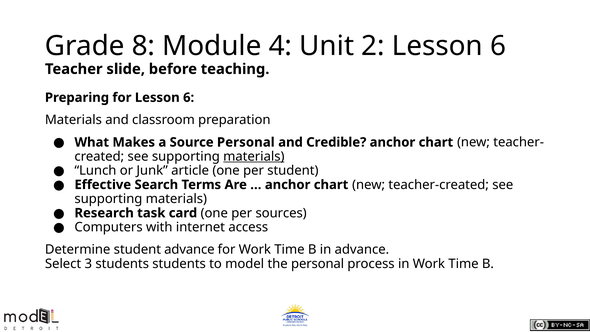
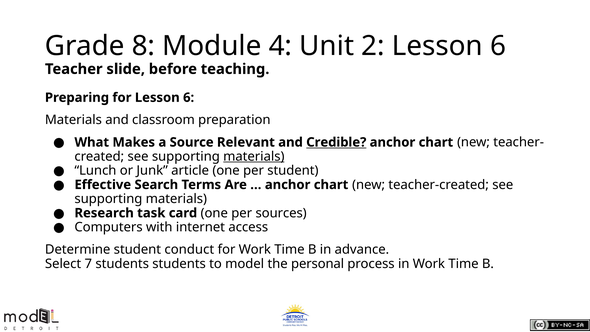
Source Personal: Personal -> Relevant
Credible underline: none -> present
student advance: advance -> conduct
3: 3 -> 7
